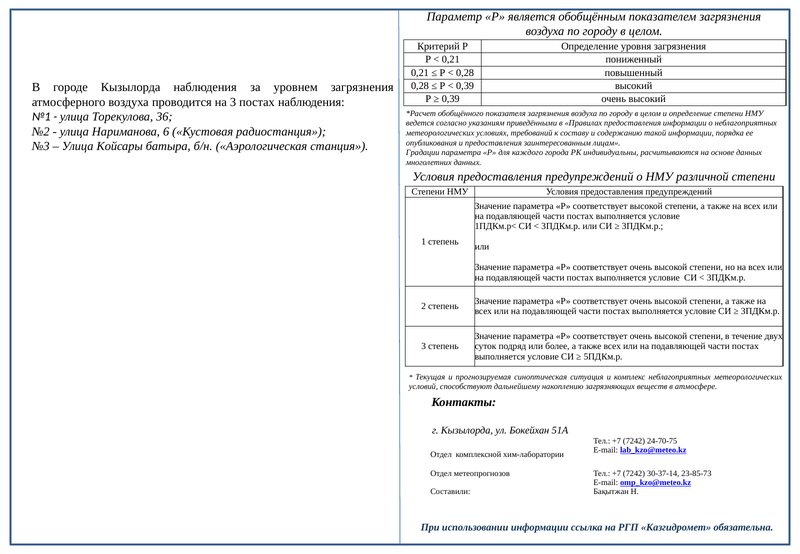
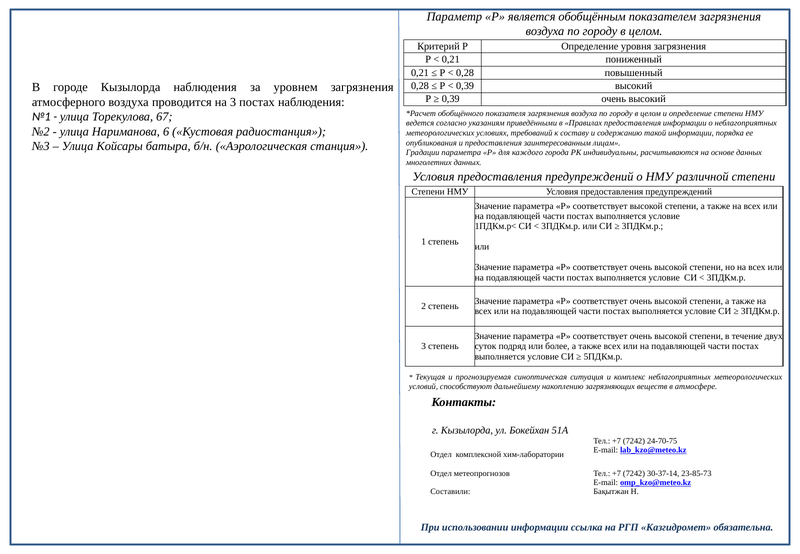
36: 36 -> 67
